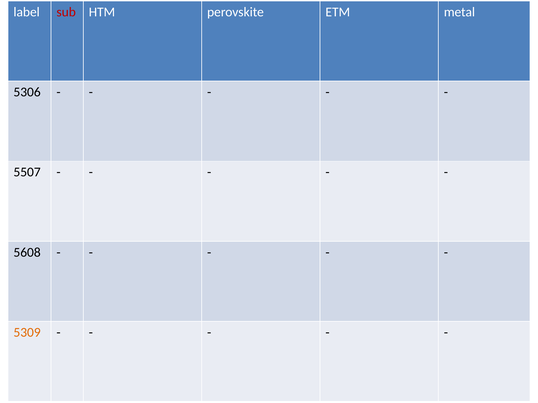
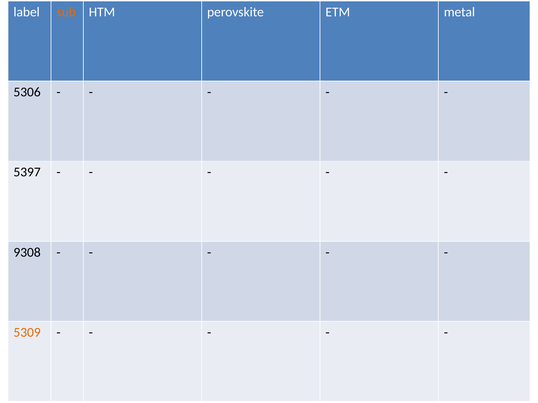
sub colour: red -> orange
5507: 5507 -> 5397
5608: 5608 -> 9308
